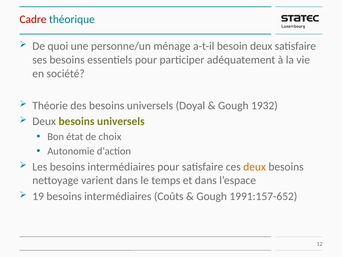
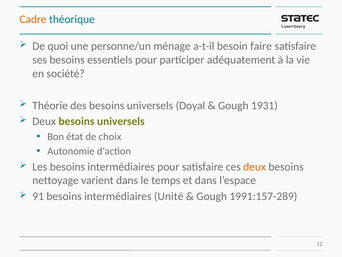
Cadre colour: red -> orange
besoin deux: deux -> faire
1932: 1932 -> 1931
19: 19 -> 91
Coûts: Coûts -> Unité
1991:157-652: 1991:157-652 -> 1991:157-289
